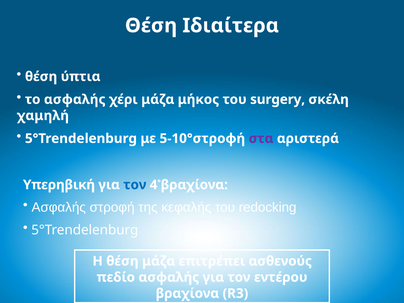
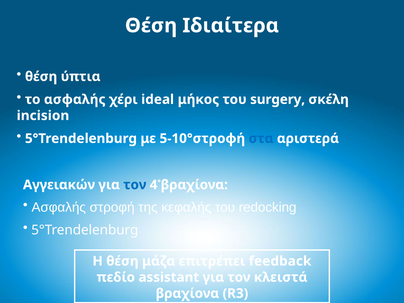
χέρι μάζα: μάζα -> ideal
χαμηλή: χαμηλή -> incision
στα colour: purple -> blue
Υπερηβική: Υπερηβική -> Αγγειακών
ασθενούς: ασθενούς -> feedback
πεδίο ασφαλής: ασφαλής -> assistant
εντέρου: εντέρου -> κλειστά
